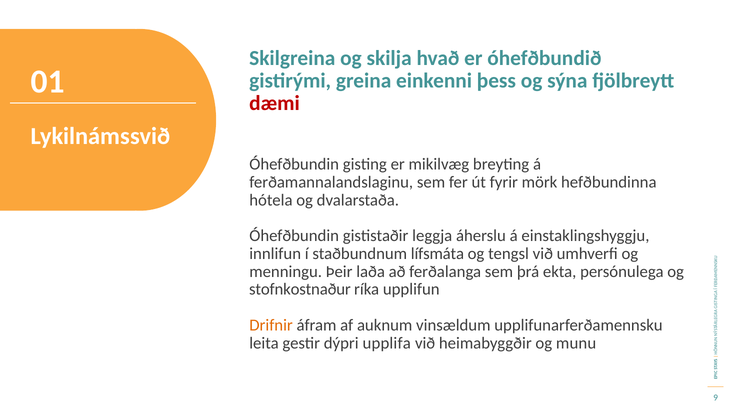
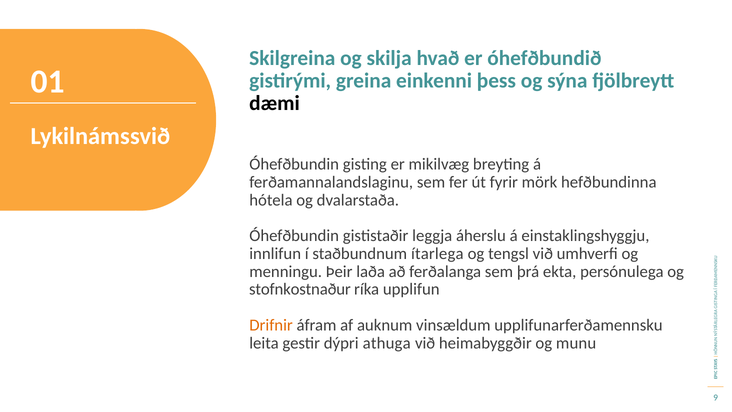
dæmi colour: red -> black
lífsmáta: lífsmáta -> ítarlega
upplifa: upplifa -> athuga
